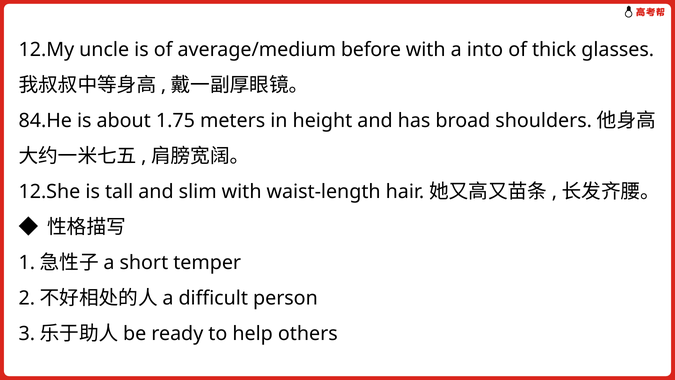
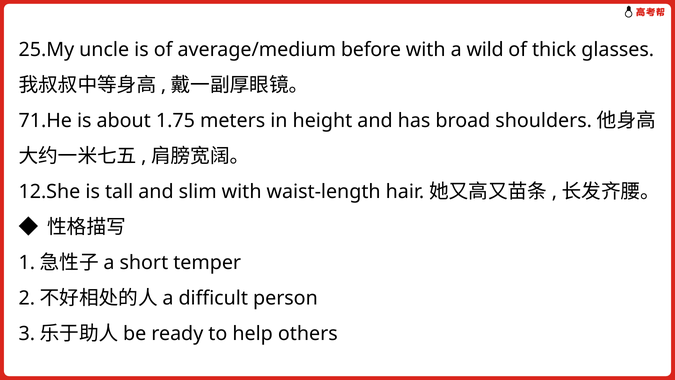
12.My: 12.My -> 25.My
into: into -> wild
84.He: 84.He -> 71.He
